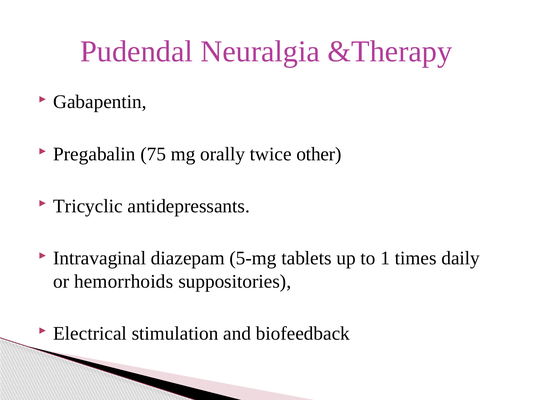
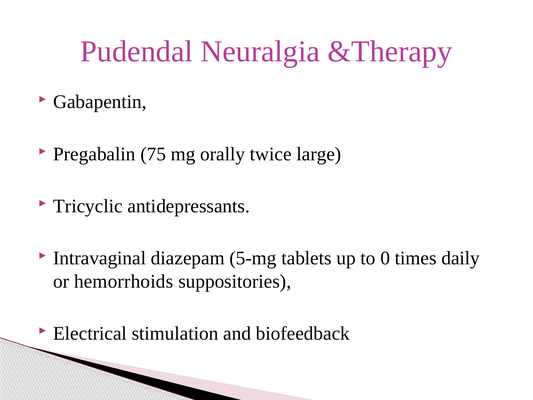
other: other -> large
1: 1 -> 0
